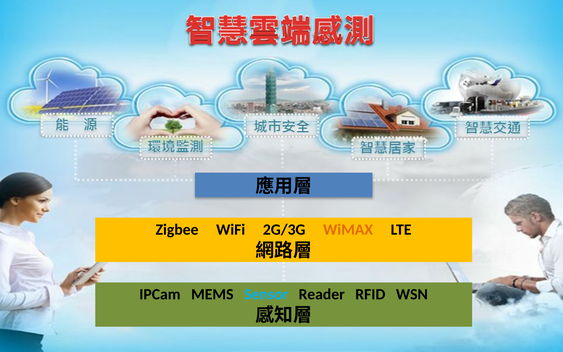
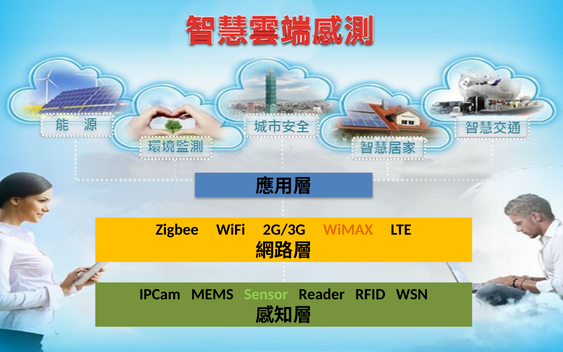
Sensor colour: light blue -> light green
